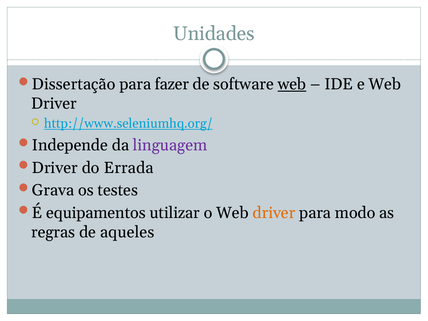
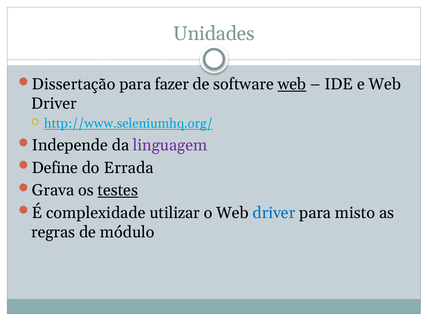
Driver at (55, 168): Driver -> Define
testes underline: none -> present
equipamentos: equipamentos -> complexidade
driver at (274, 213) colour: orange -> blue
modo: modo -> misto
aqueles: aqueles -> módulo
